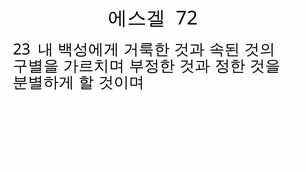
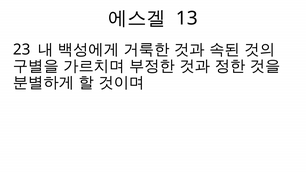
72: 72 -> 13
